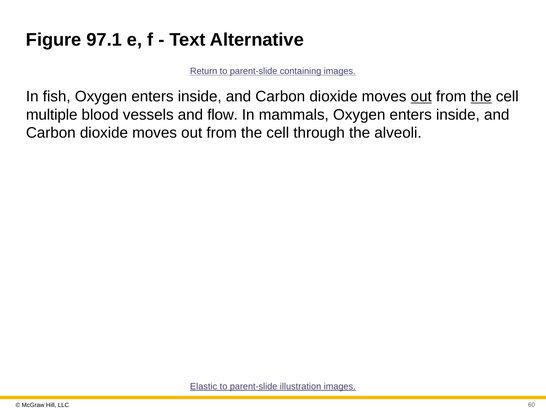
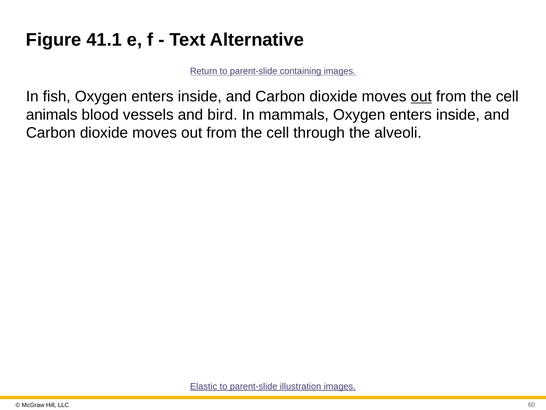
97.1: 97.1 -> 41.1
the at (481, 96) underline: present -> none
multiple: multiple -> animals
flow: flow -> bird
